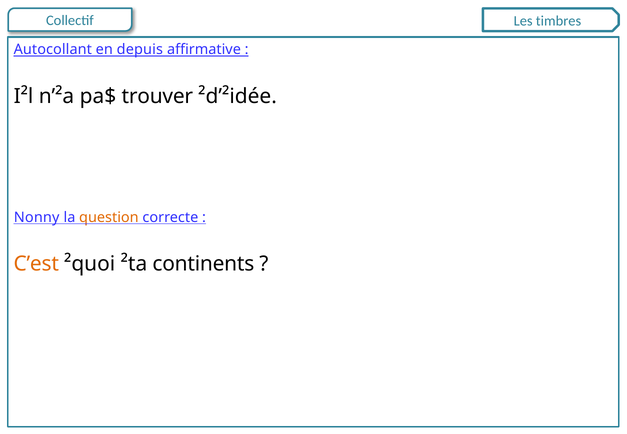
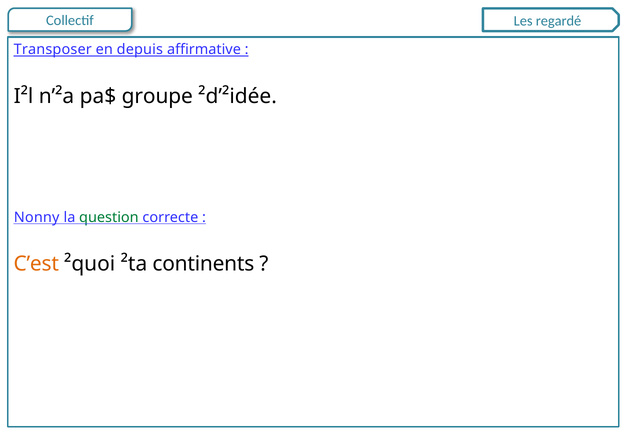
timbres: timbres -> regardé
Autocollant: Autocollant -> Transposer
trouver: trouver -> groupe
question colour: orange -> green
